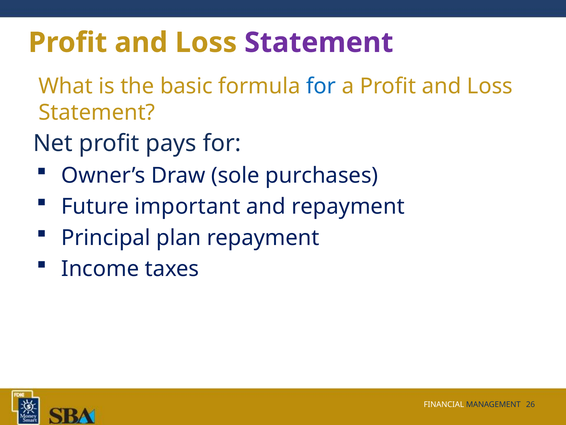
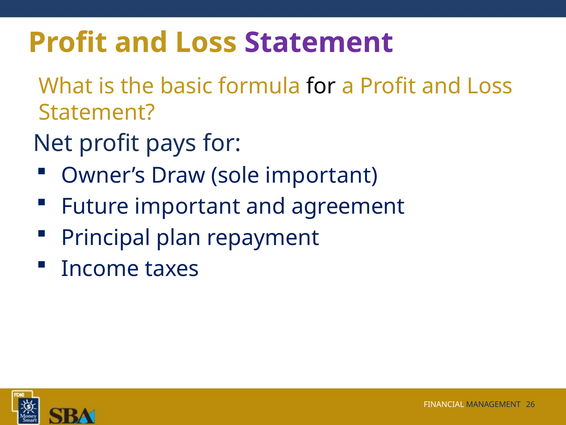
for at (321, 86) colour: blue -> black
sole purchases: purchases -> important
and repayment: repayment -> agreement
